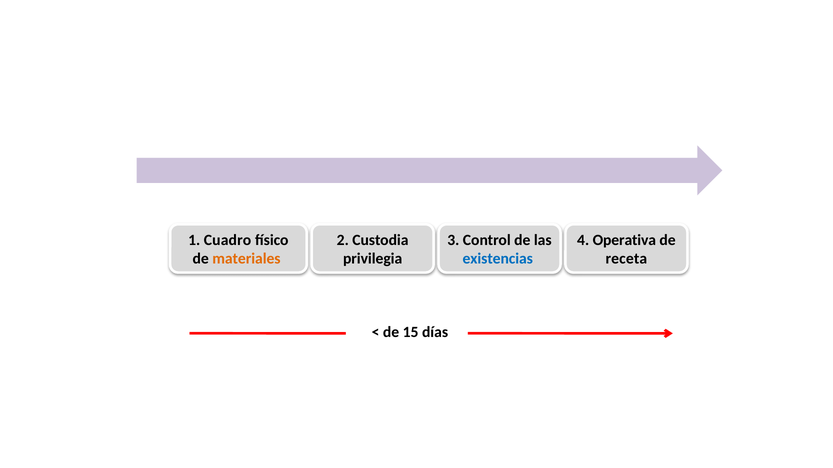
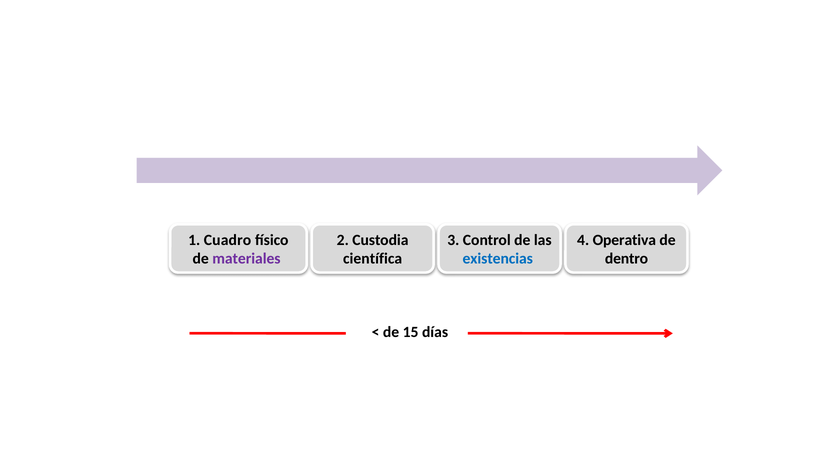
materiales colour: orange -> purple
privilegia: privilegia -> científica
receta: receta -> dentro
